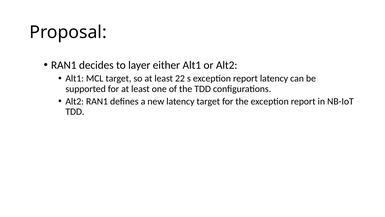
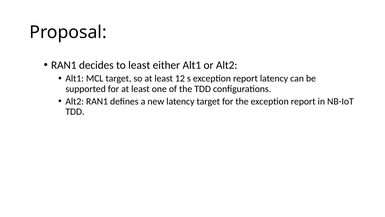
to layer: layer -> least
22: 22 -> 12
